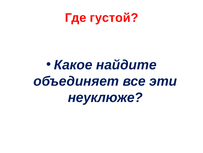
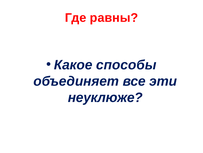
густой: густой -> равны
найдите: найдите -> способы
